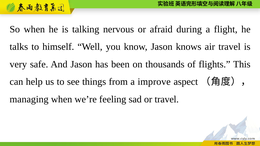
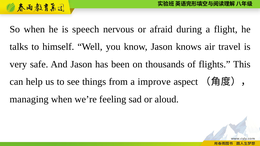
talking: talking -> speech
or travel: travel -> aloud
